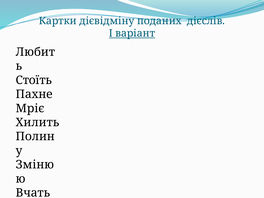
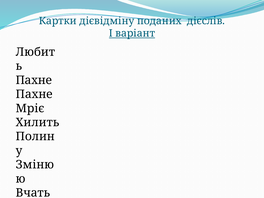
Стоїть at (34, 80): Стоїть -> Пахне
